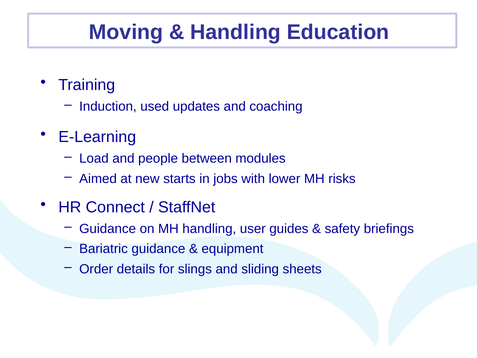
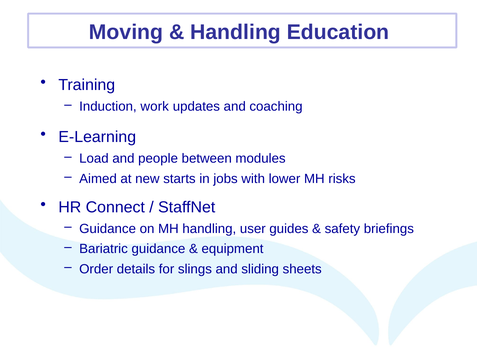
used: used -> work
